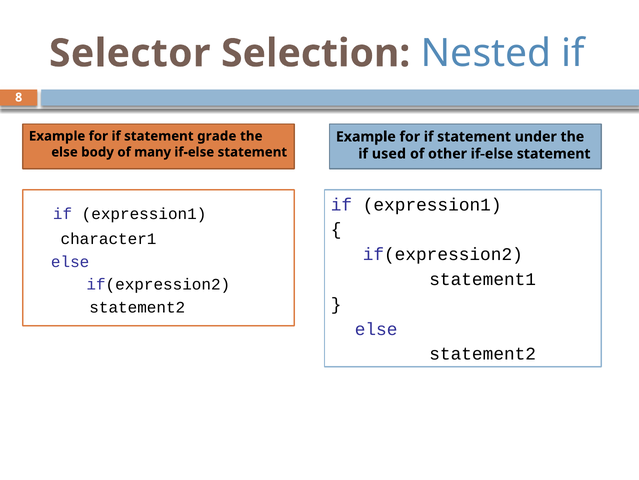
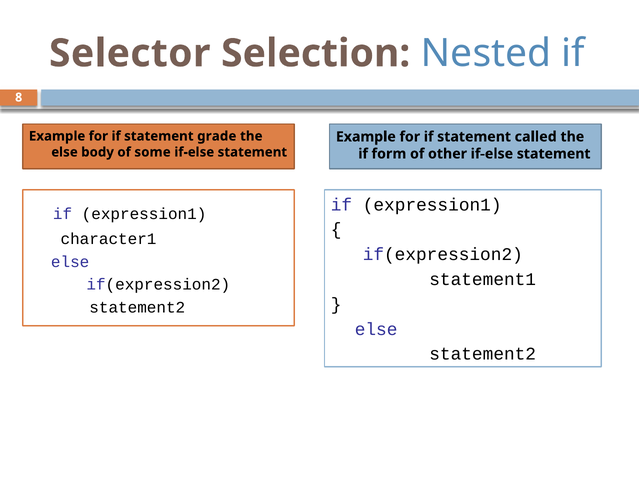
under: under -> called
many: many -> some
used: used -> form
